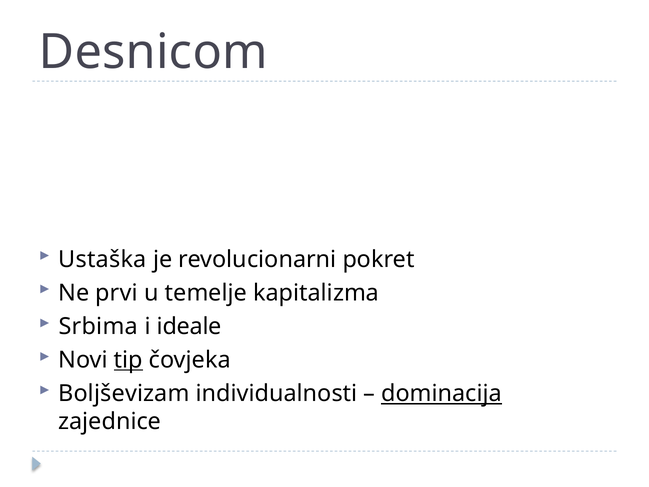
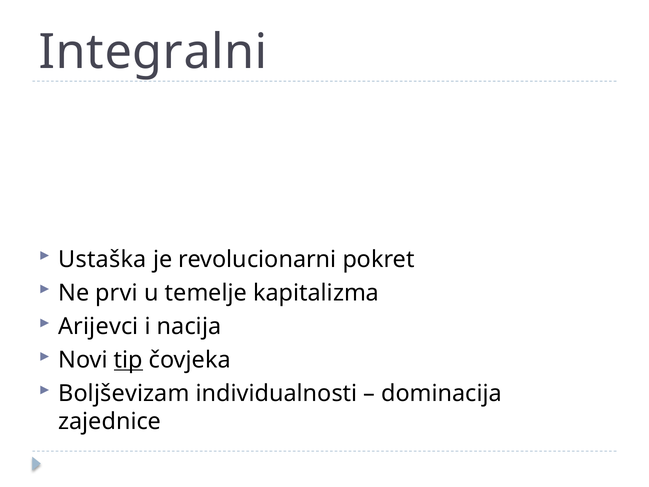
Desnicom: Desnicom -> Integralni
Srbima: Srbima -> Arijevci
ideale: ideale -> nacija
dominacija underline: present -> none
